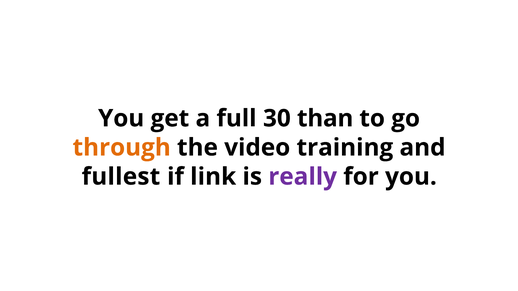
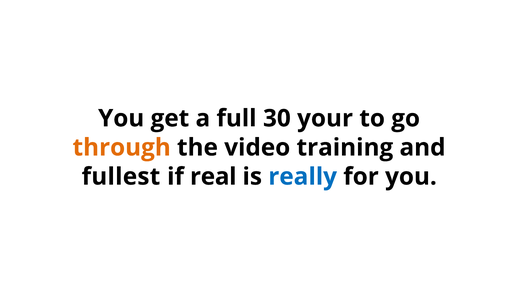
than: than -> your
link: link -> real
really colour: purple -> blue
